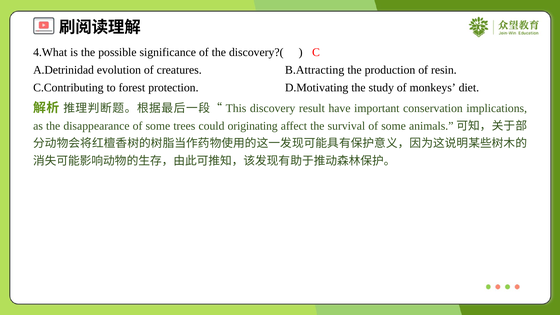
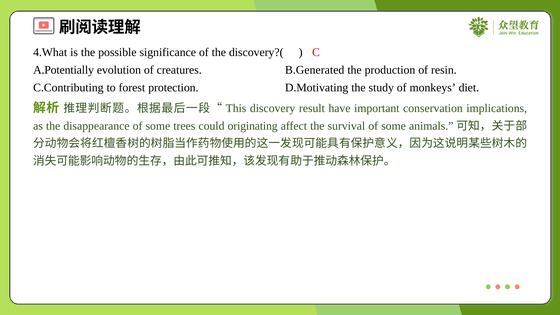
A.Detrinidad: A.Detrinidad -> A.Potentially
B.Attracting: B.Attracting -> B.Generated
